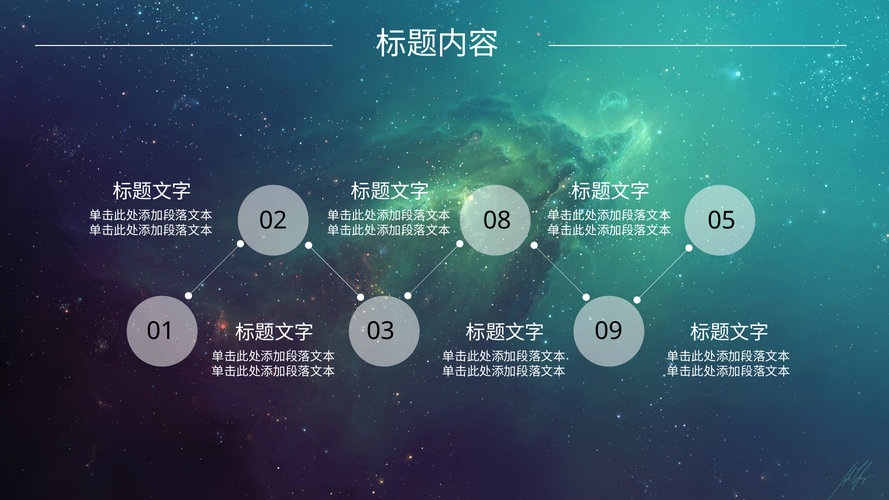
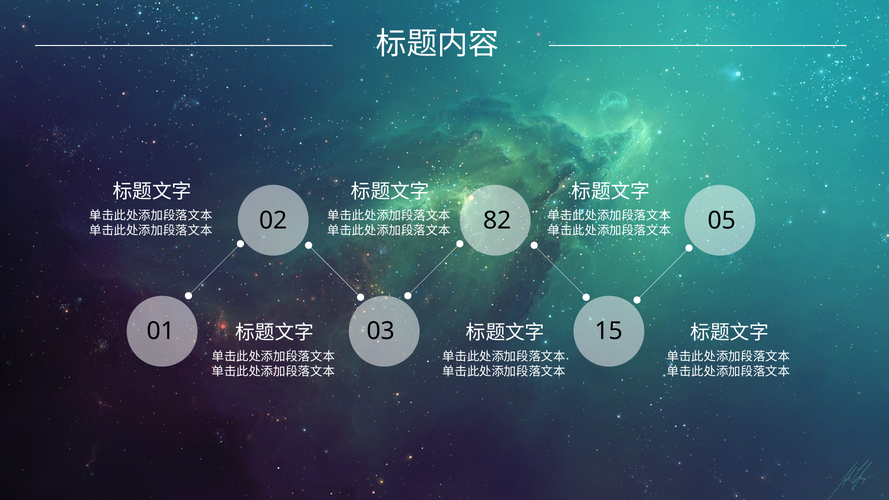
08: 08 -> 82
09: 09 -> 15
